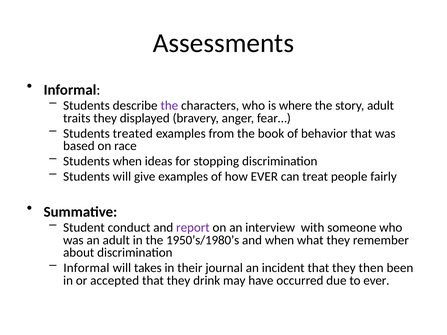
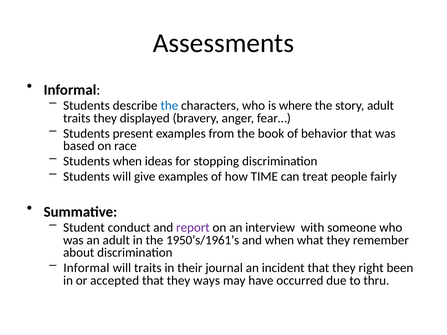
the at (169, 106) colour: purple -> blue
treated: treated -> present
how EVER: EVER -> TIME
1950’s/1980’s: 1950’s/1980’s -> 1950’s/1961’s
will takes: takes -> traits
then: then -> right
drink: drink -> ways
to ever: ever -> thru
